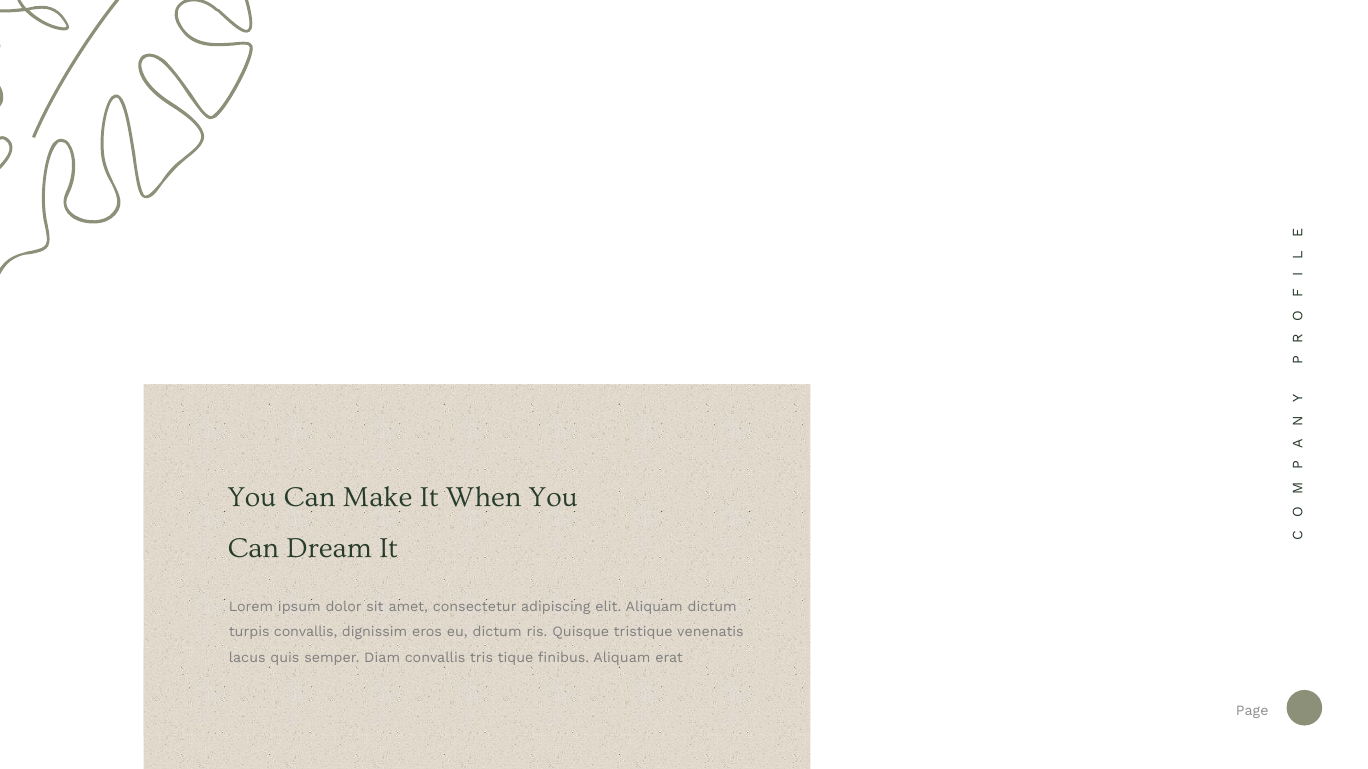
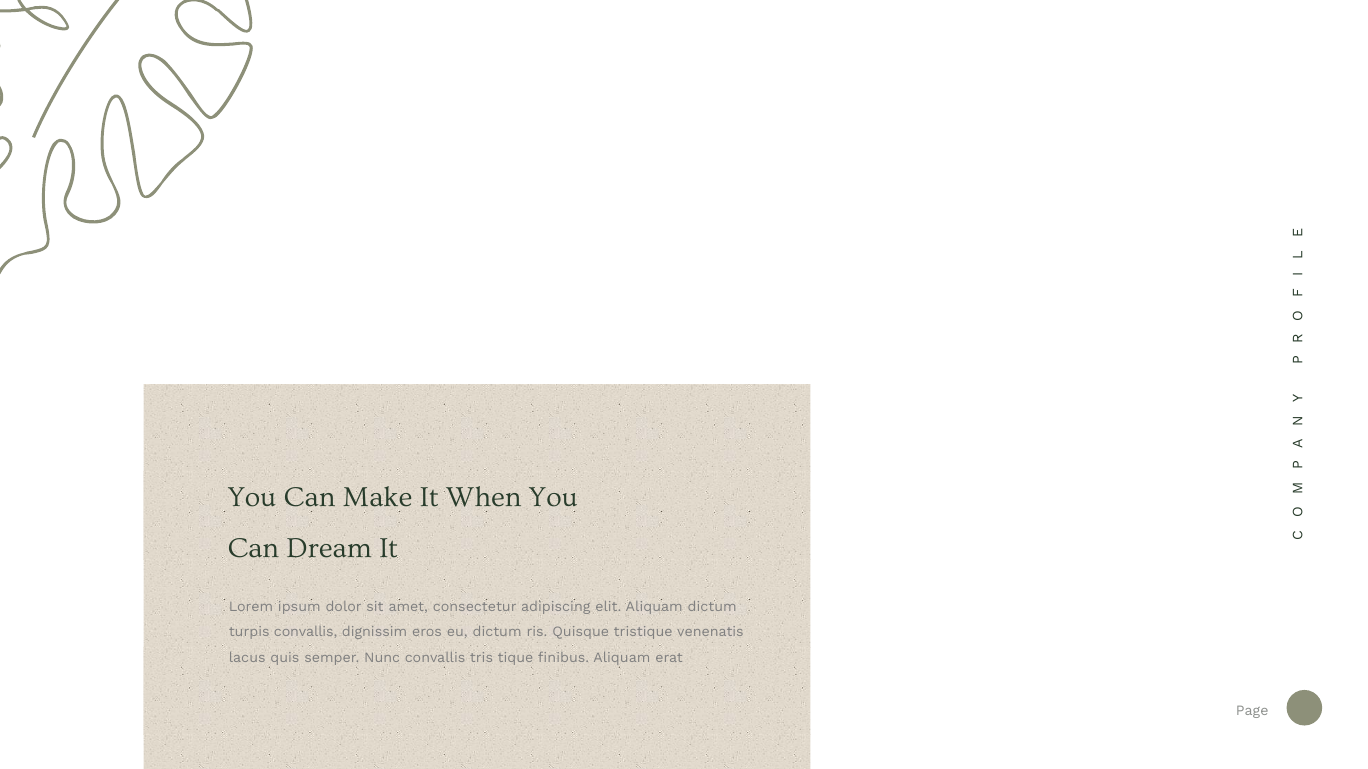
Diam: Diam -> Nunc
